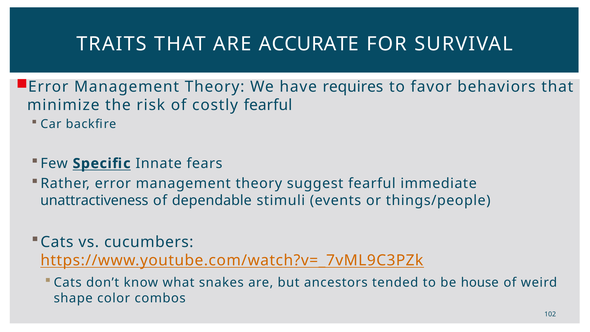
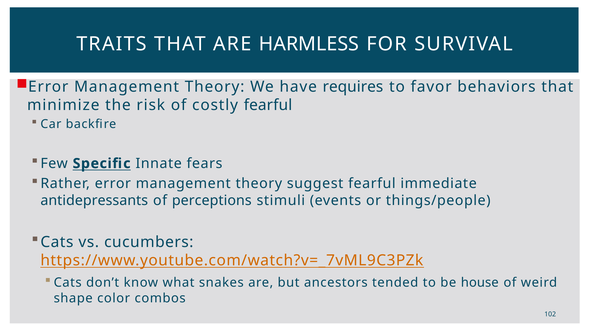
ACCURATE: ACCURATE -> HARMLESS
unattractiveness: unattractiveness -> antidepressants
dependable: dependable -> perceptions
